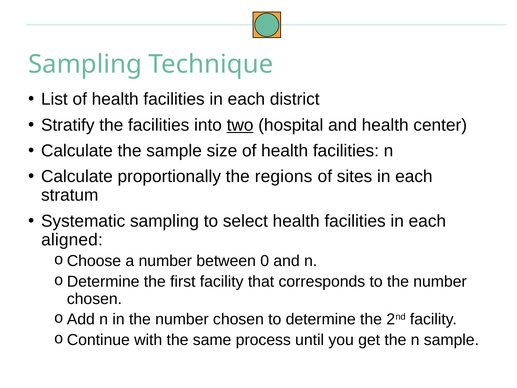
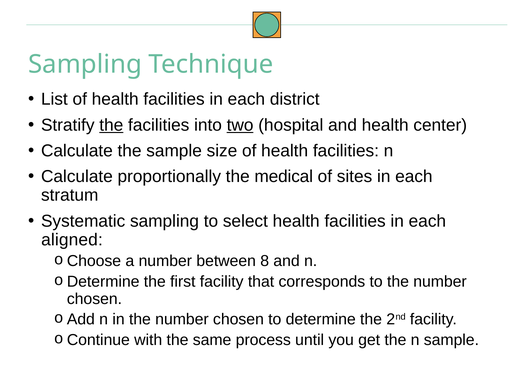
the at (111, 125) underline: none -> present
regions: regions -> medical
0: 0 -> 8
